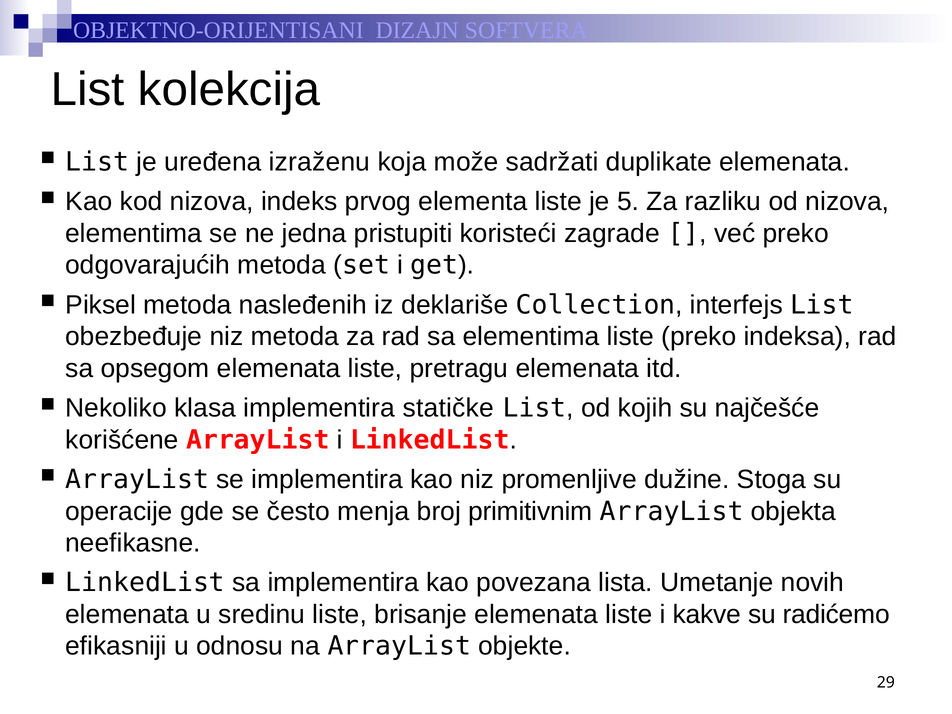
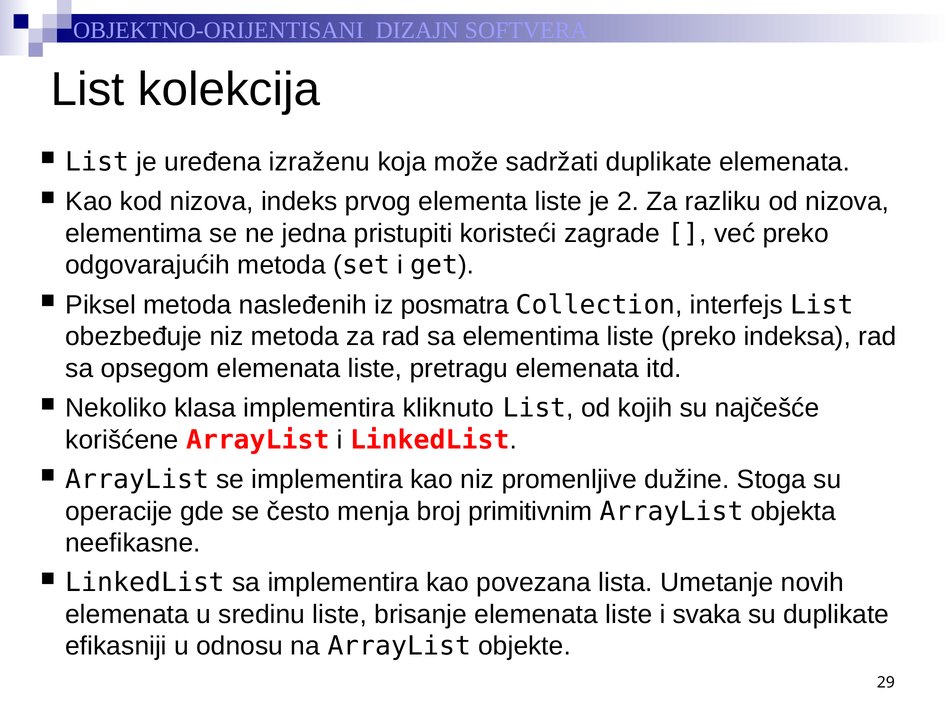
5: 5 -> 2
deklariše: deklariše -> posmatra
statičke: statičke -> kliknuto
kakve: kakve -> svaka
su radićemo: radićemo -> duplikate
